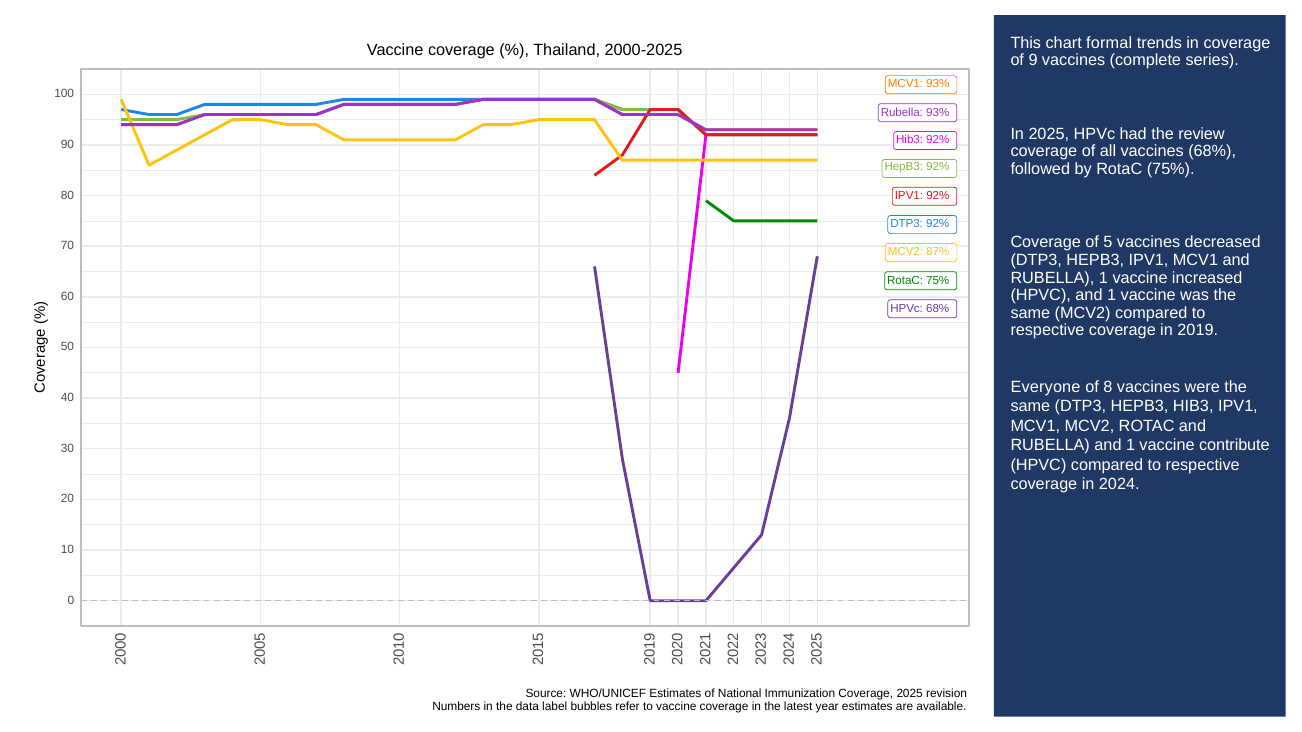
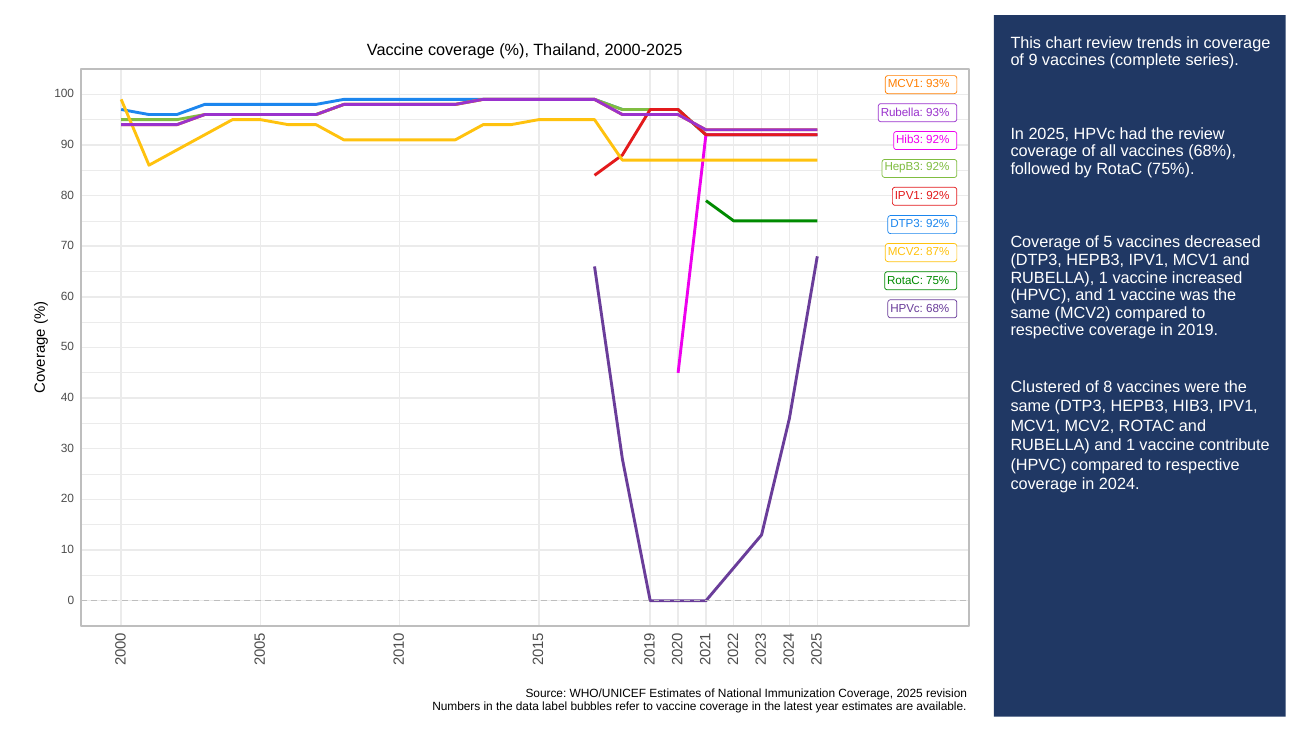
chart formal: formal -> review
Everyone: Everyone -> Clustered
